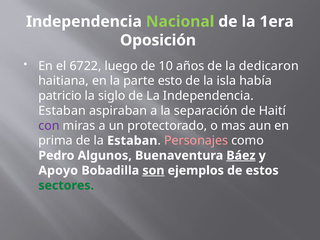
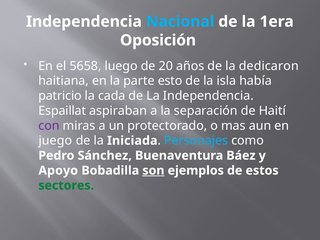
Nacional colour: light green -> light blue
6722: 6722 -> 5658
10: 10 -> 20
siglo: siglo -> cada
Estaban at (62, 111): Estaban -> Espaillat
prima: prima -> juego
la Estaban: Estaban -> Iniciada
Personajes colour: pink -> light blue
Algunos: Algunos -> Sánchez
Báez underline: present -> none
